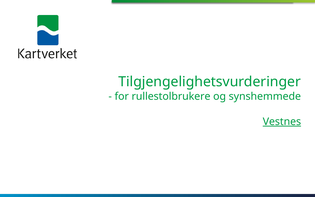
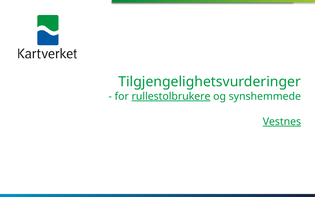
rullestolbrukere underline: none -> present
